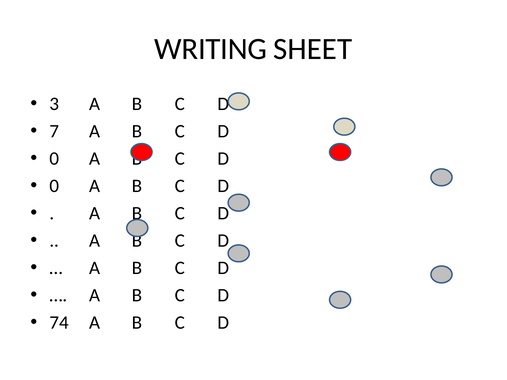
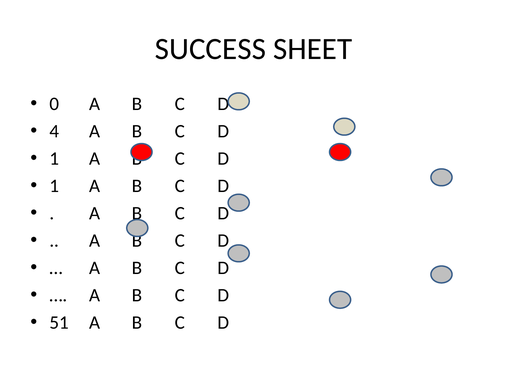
WRITING: WRITING -> SUCCESS
3: 3 -> 0
7: 7 -> 4
0 at (54, 159): 0 -> 1
0 at (54, 186): 0 -> 1
74: 74 -> 51
